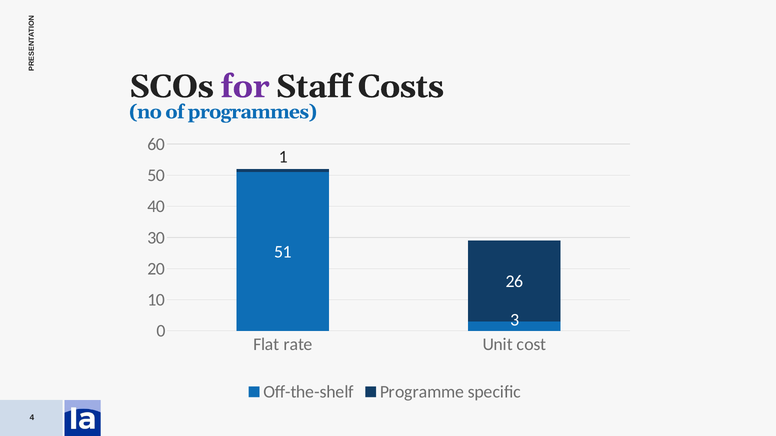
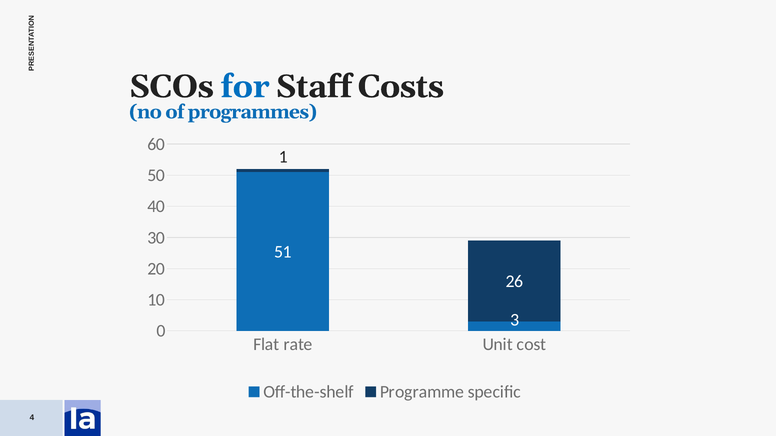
for colour: purple -> blue
